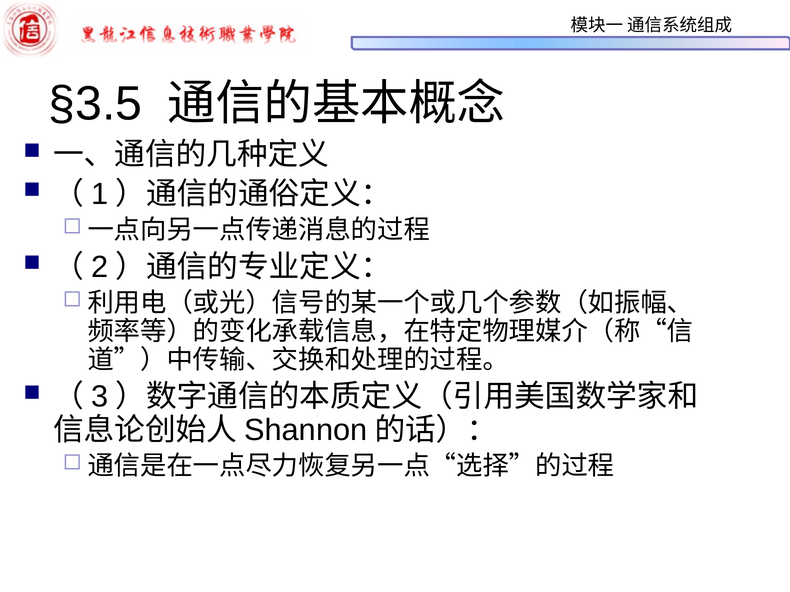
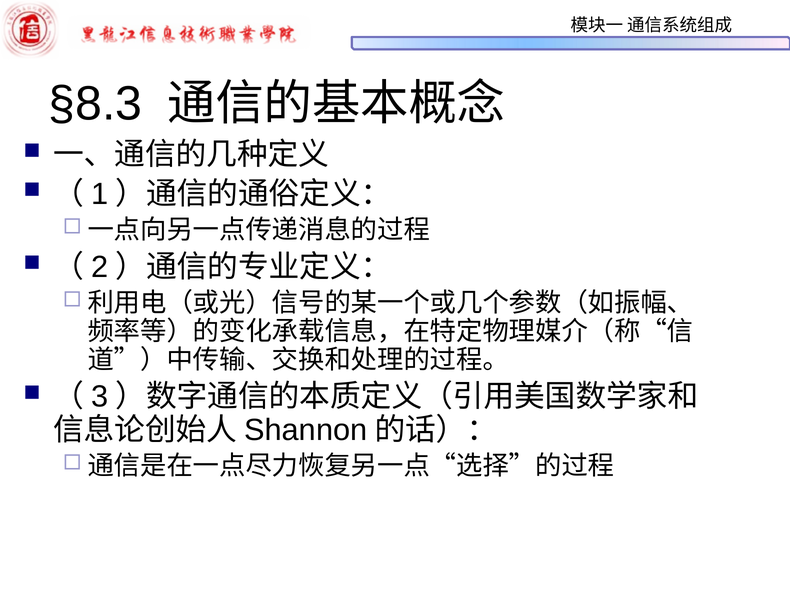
§3.5: §3.5 -> §8.3
